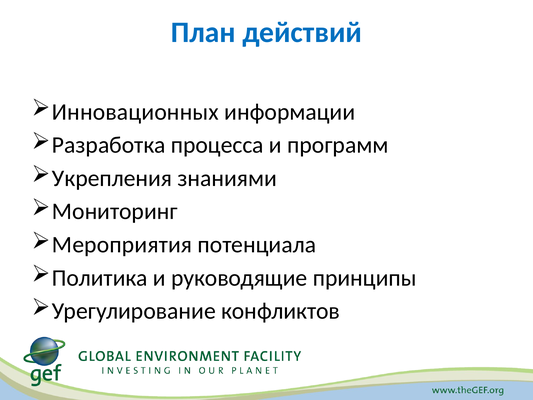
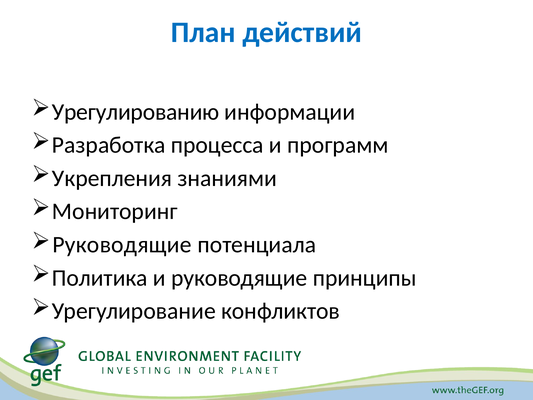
Инновационных: Инновационных -> Урегулированию
Мероприятия at (122, 245): Мероприятия -> Руководящие
